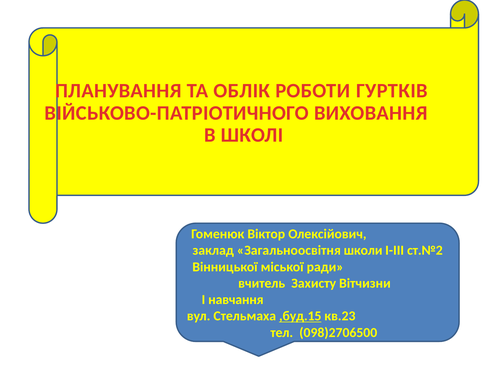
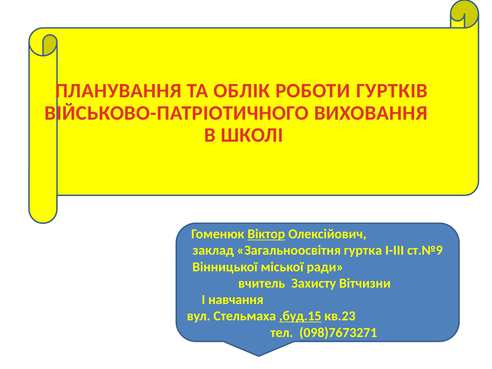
Віктор underline: none -> present
школи: школи -> гуртка
ст.№2: ст.№2 -> ст.№9
098)2706500: 098)2706500 -> 098)7673271
